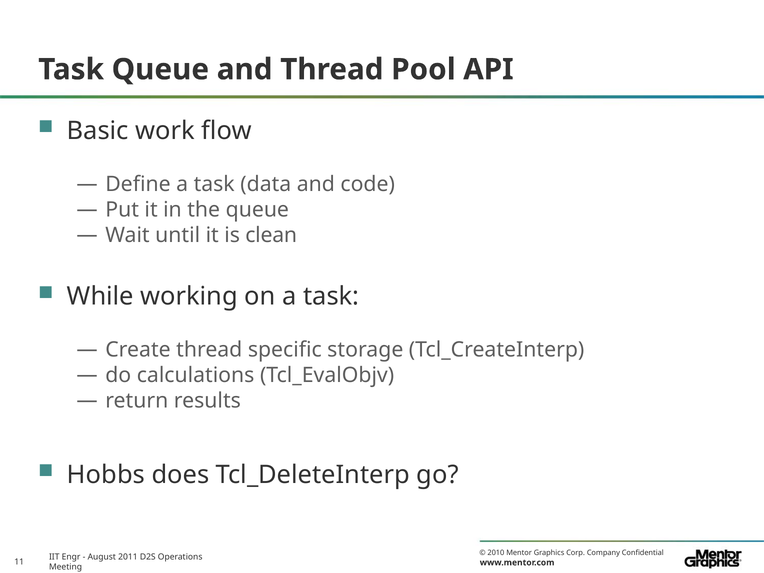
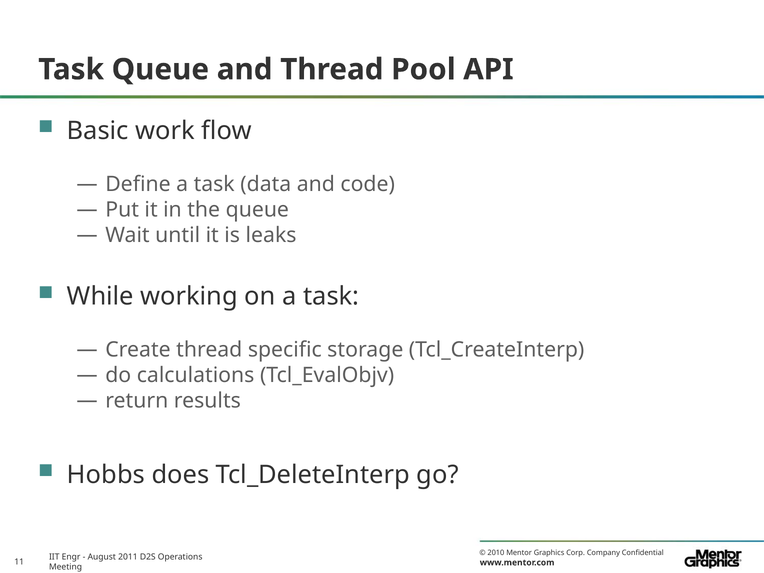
clean: clean -> leaks
